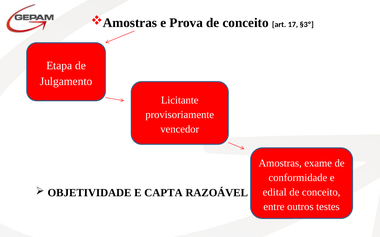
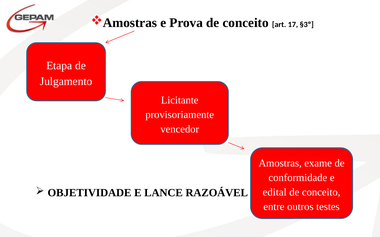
CAPTA: CAPTA -> LANCE
